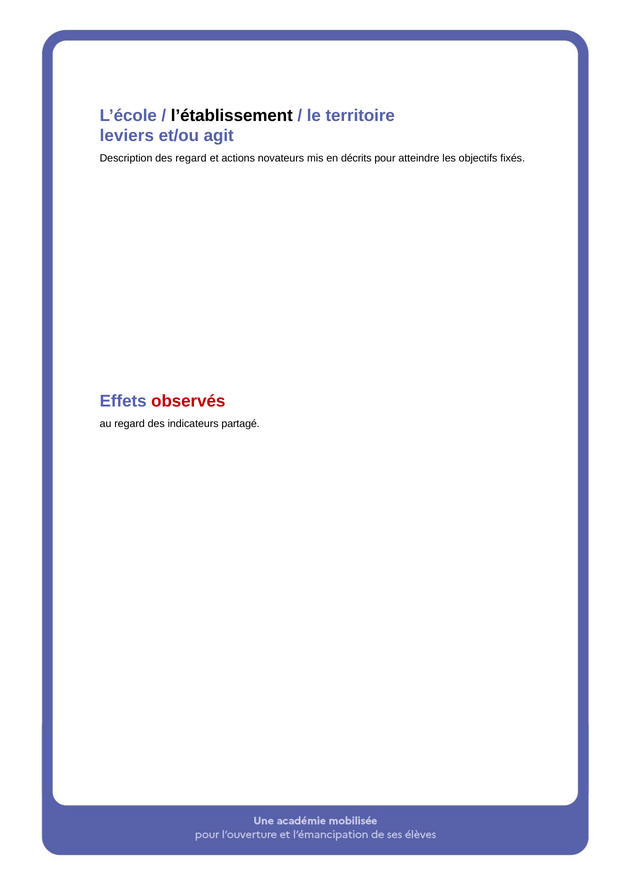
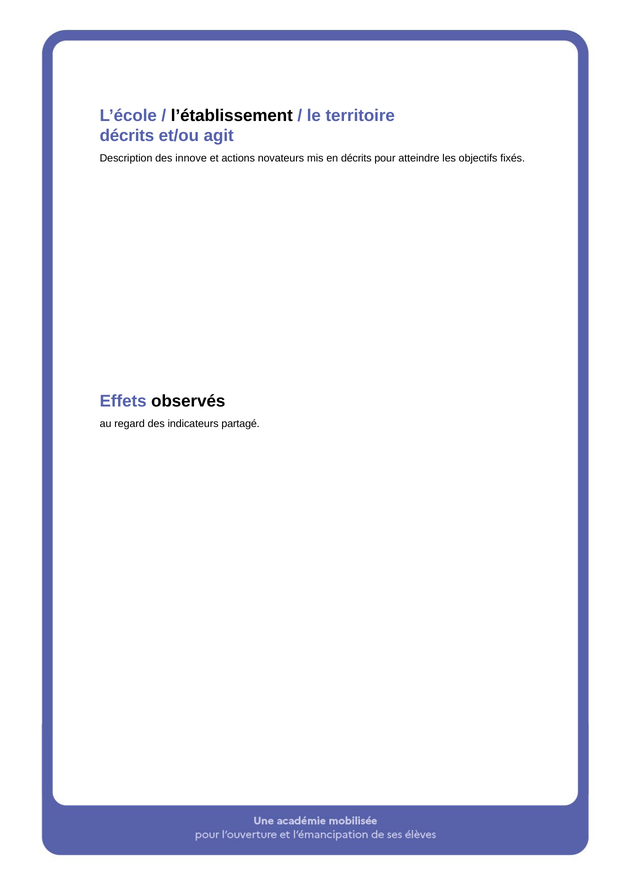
leviers at (127, 136): leviers -> décrits
des regard: regard -> innove
observés colour: red -> black
